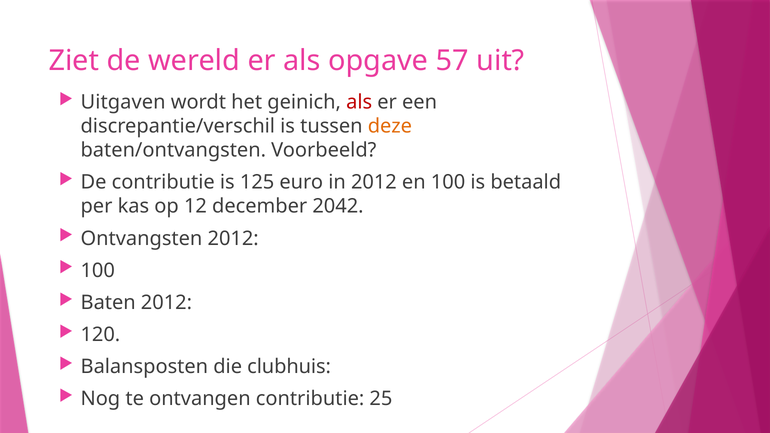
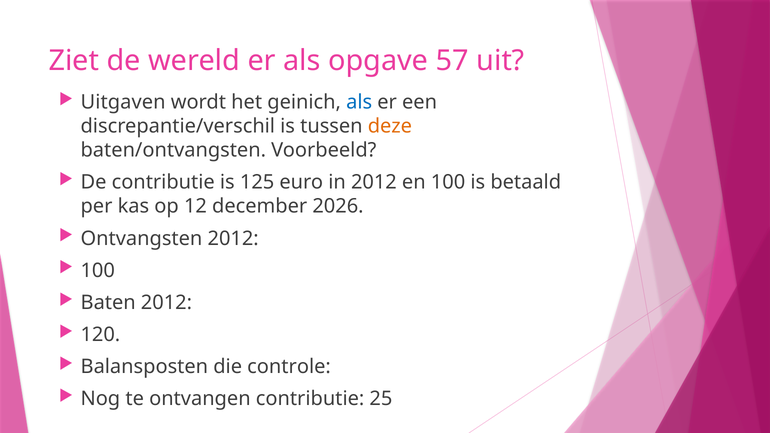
als at (359, 102) colour: red -> blue
2042: 2042 -> 2026
clubhuis: clubhuis -> controle
